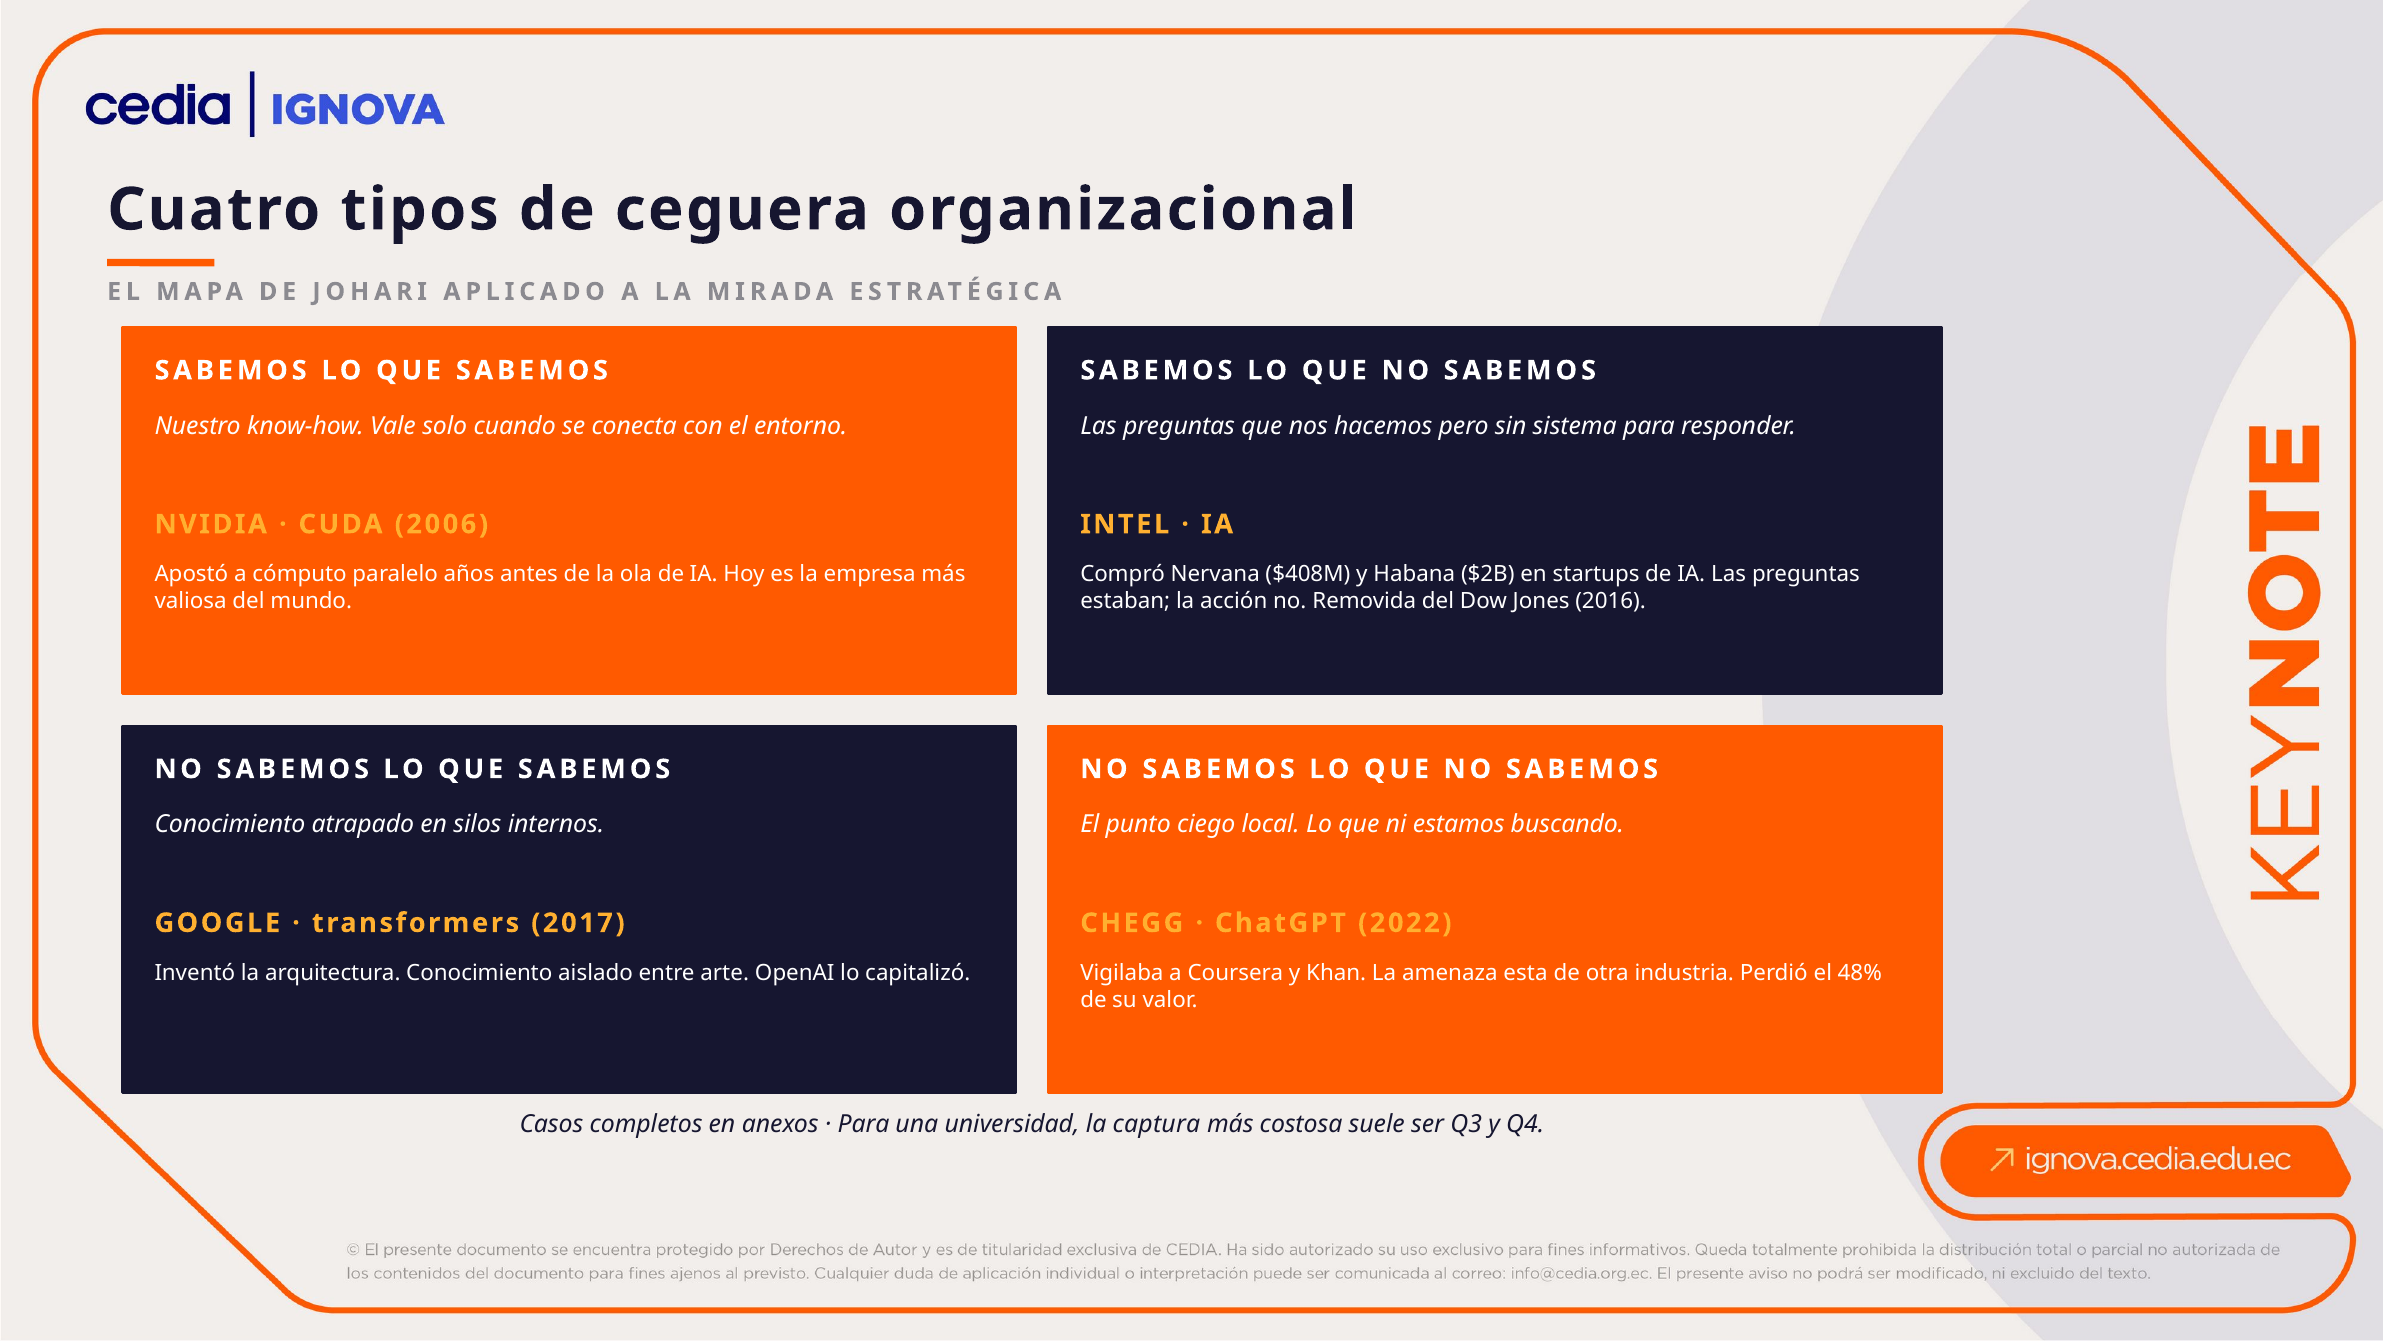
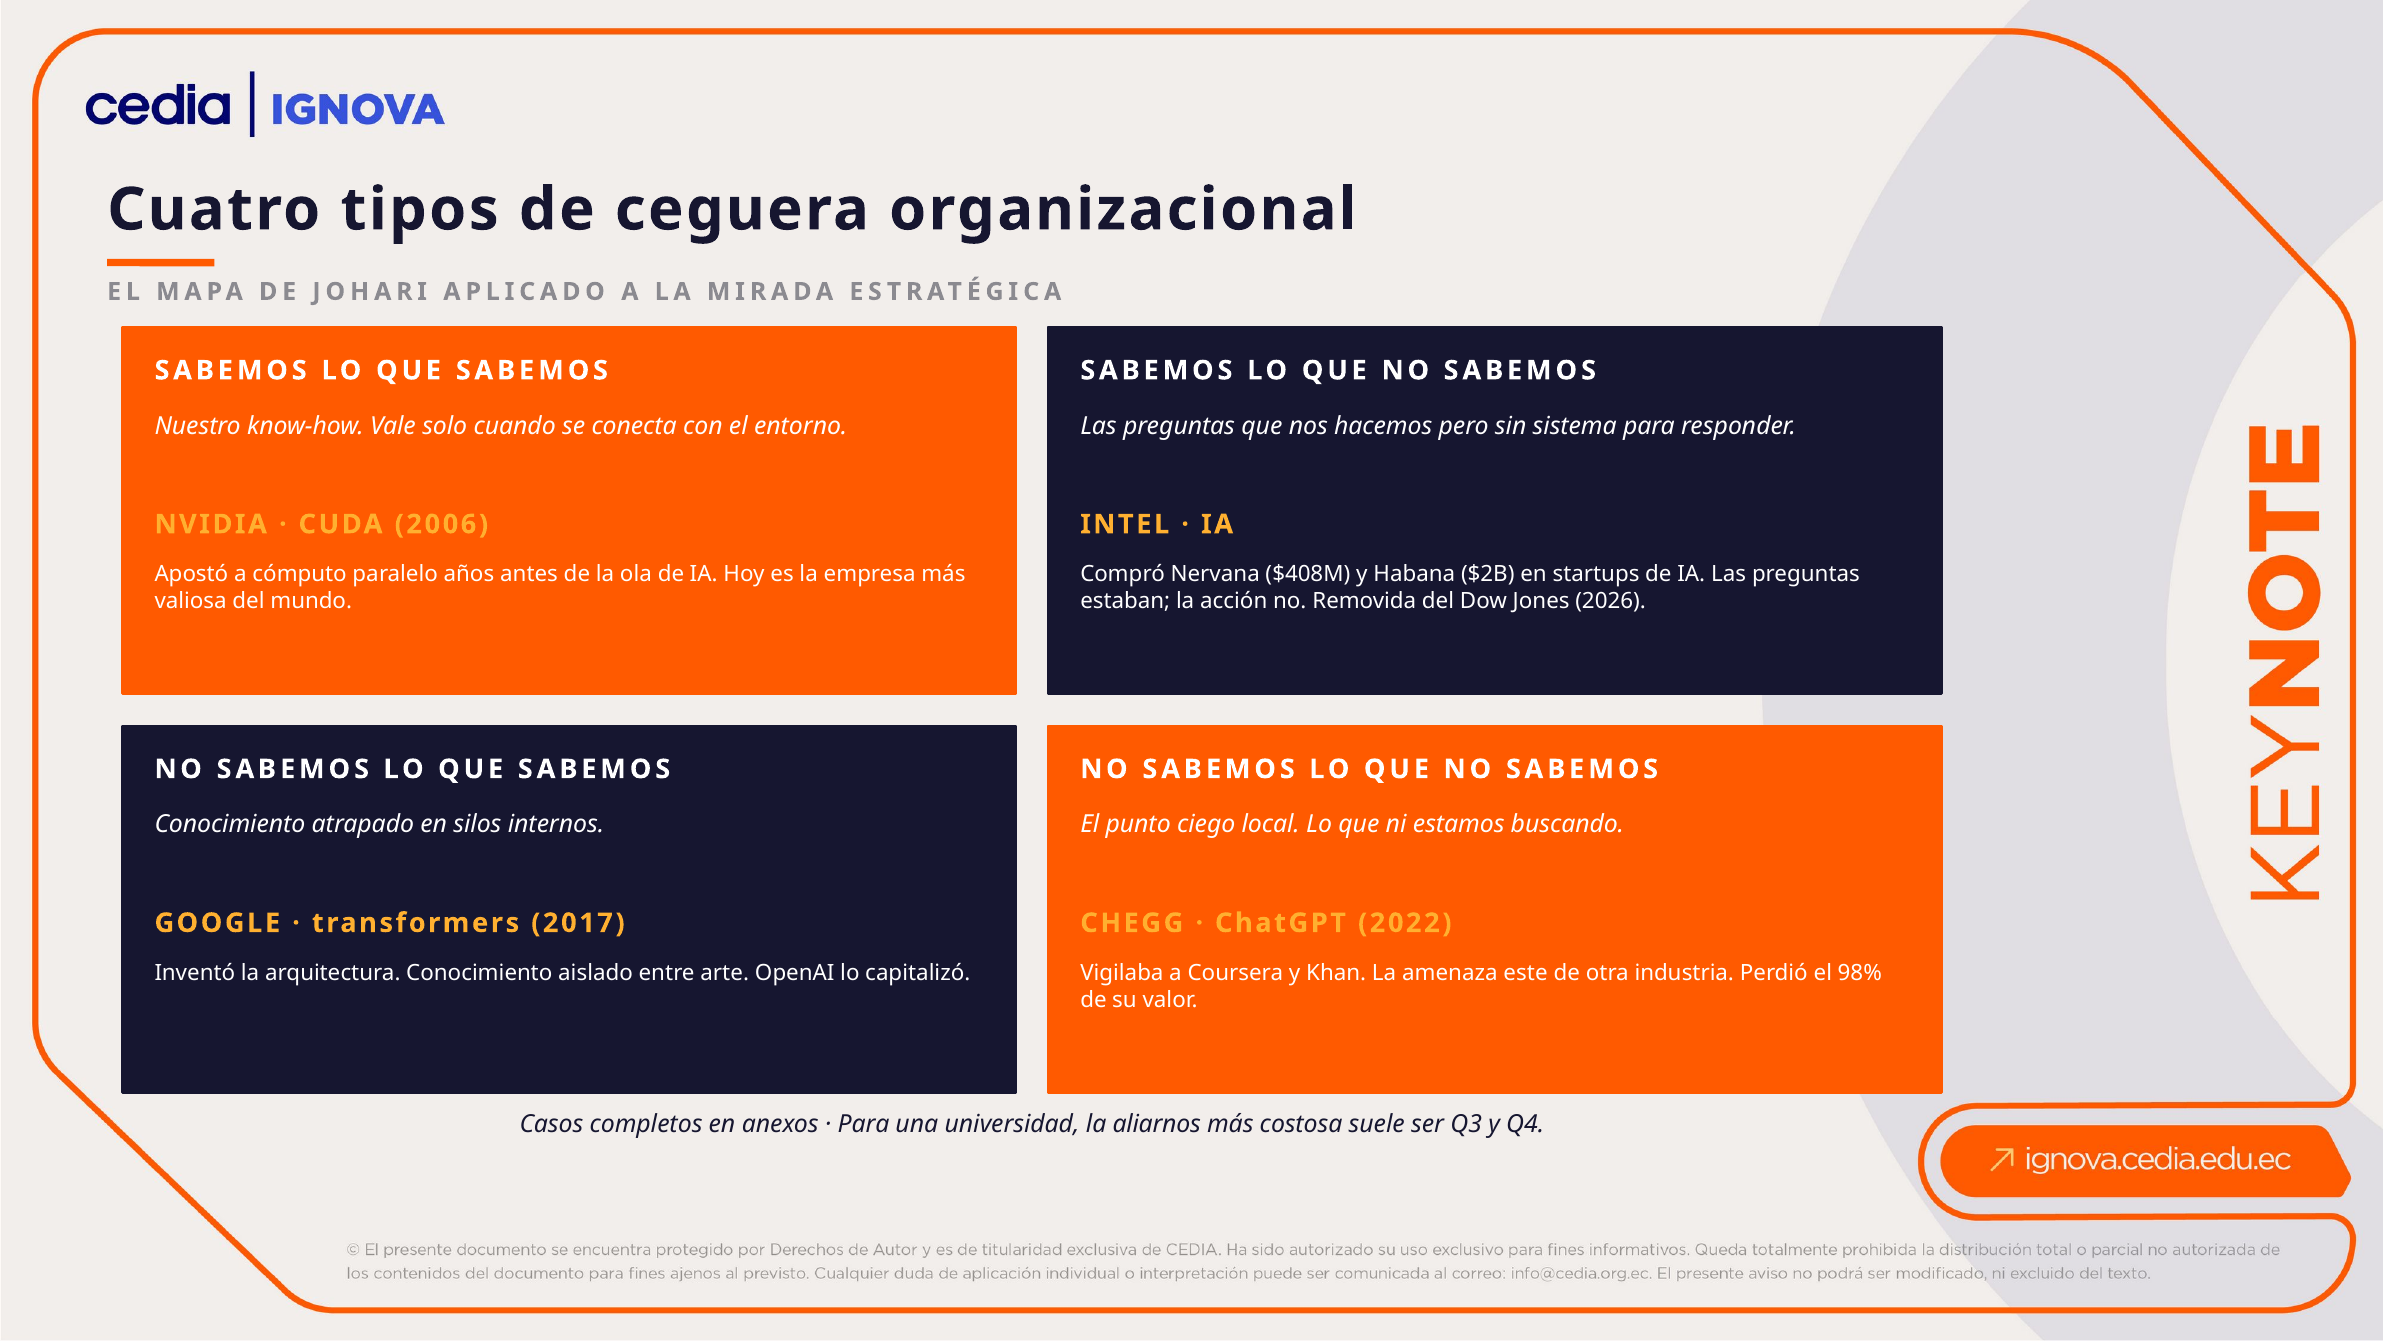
2016: 2016 -> 2026
esta: esta -> este
48%: 48% -> 98%
captura: captura -> aliarnos
